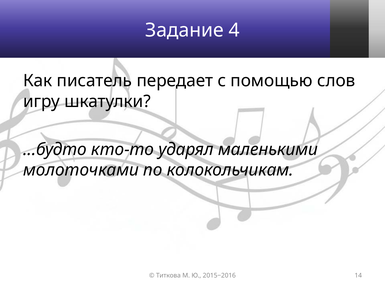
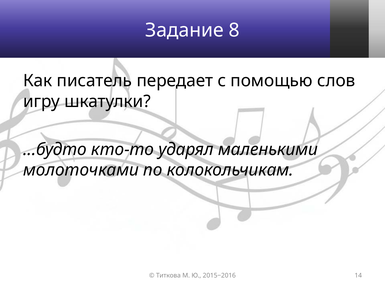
4: 4 -> 8
